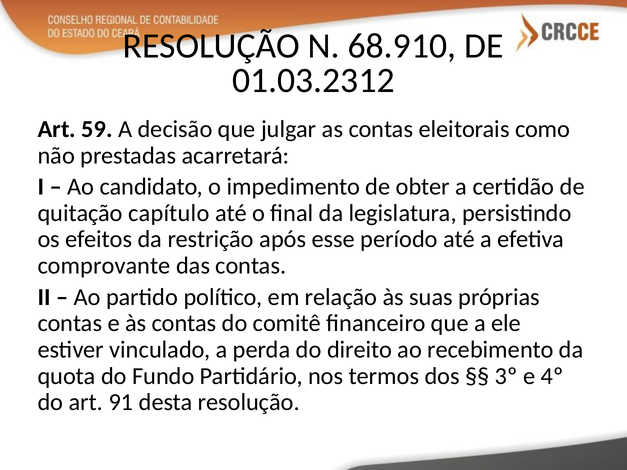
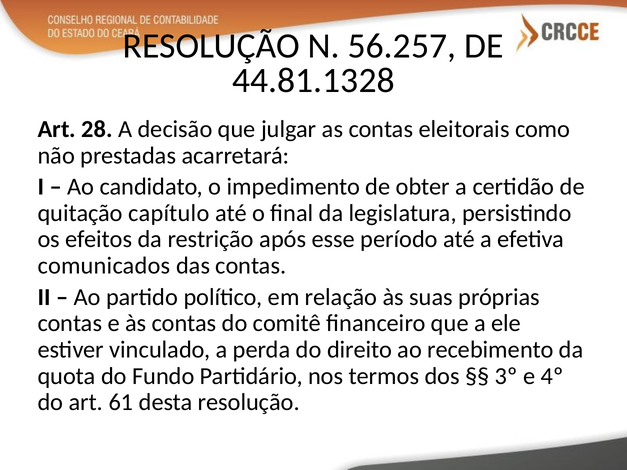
68.910: 68.910 -> 56.257
01.03.2312: 01.03.2312 -> 44.81.1328
59: 59 -> 28
comprovante: comprovante -> comunicados
91: 91 -> 61
